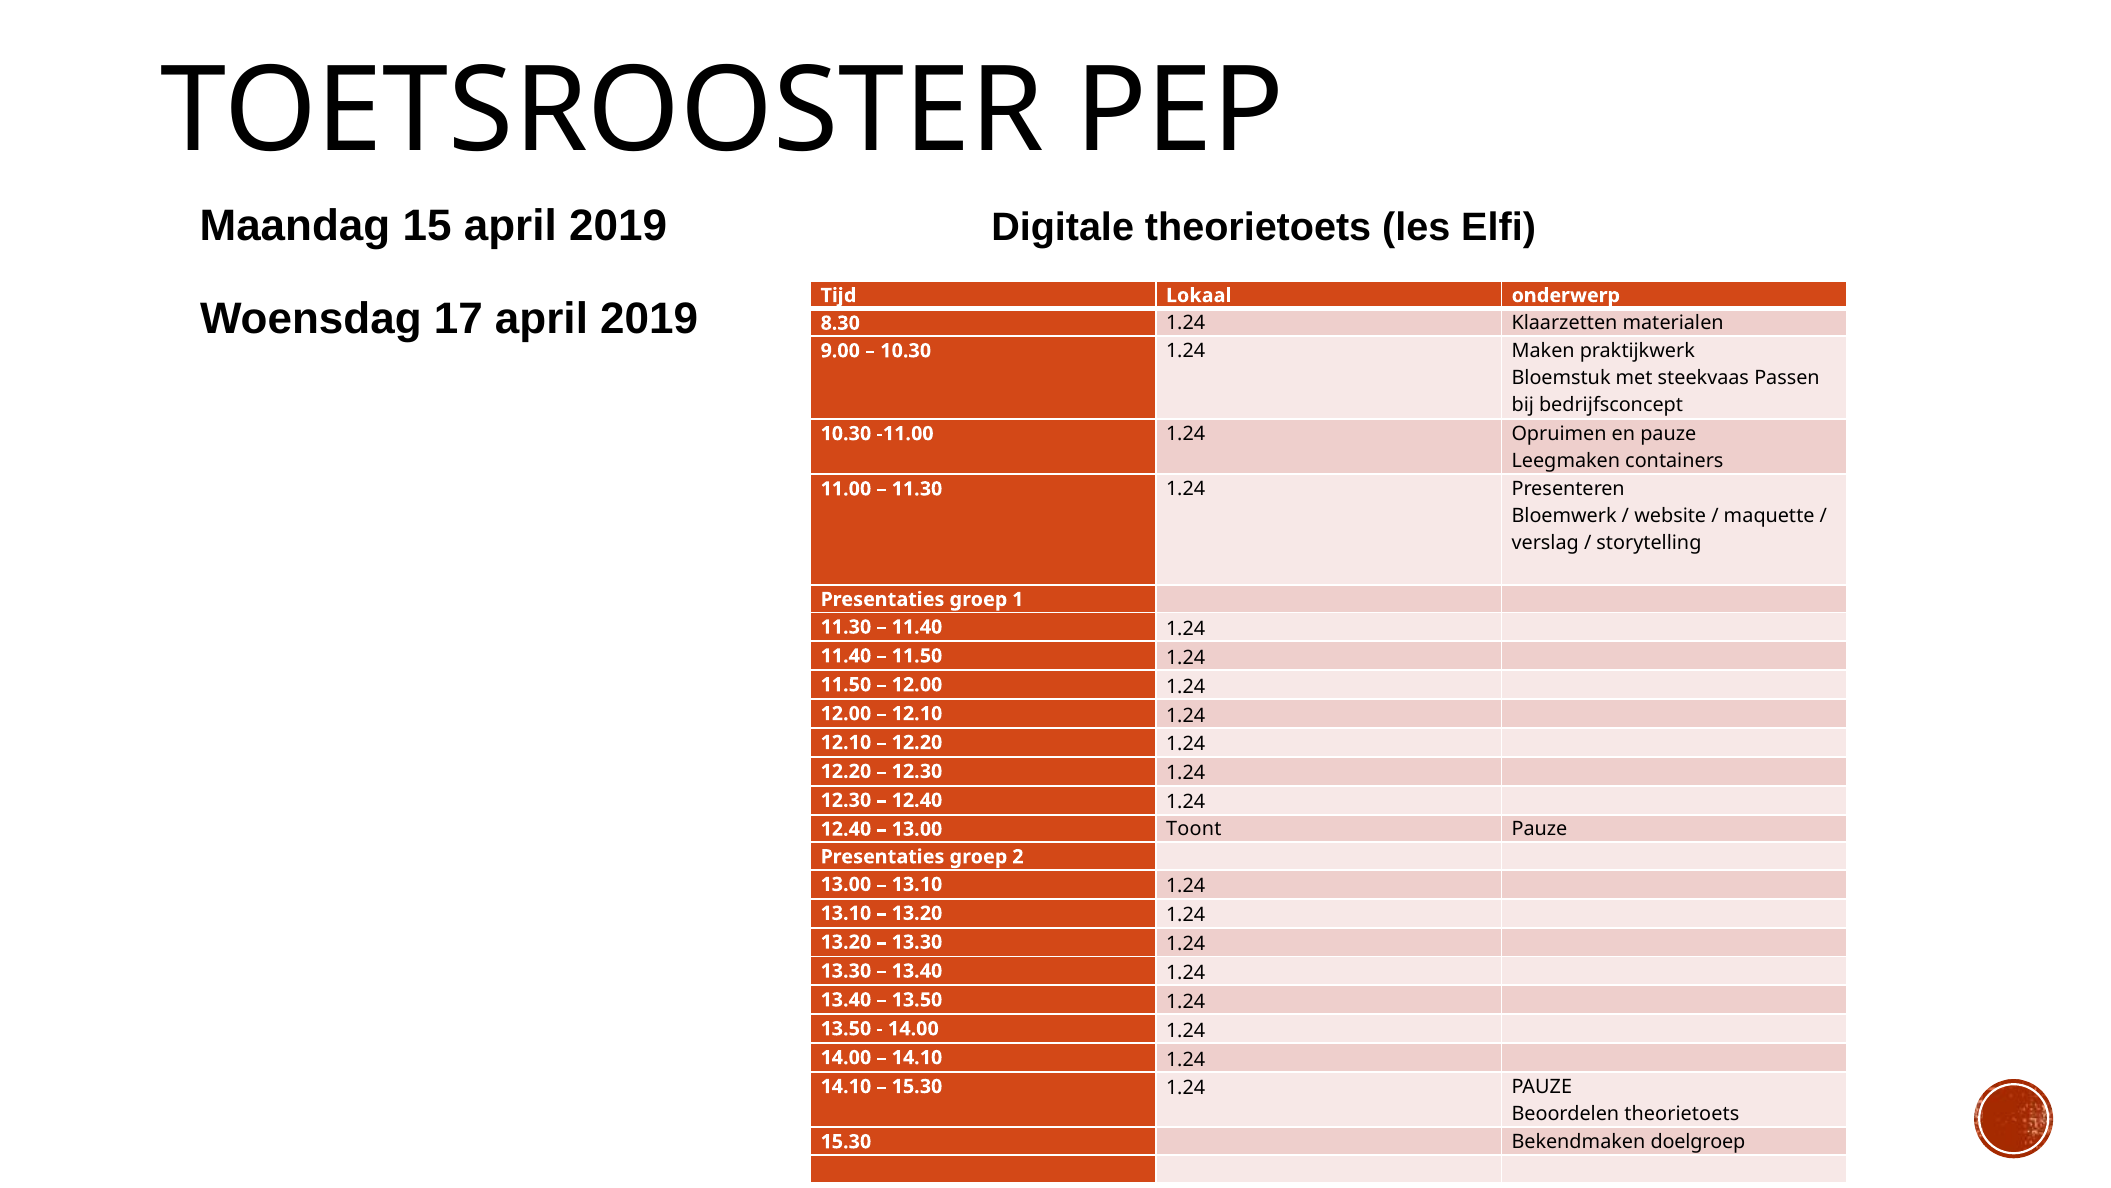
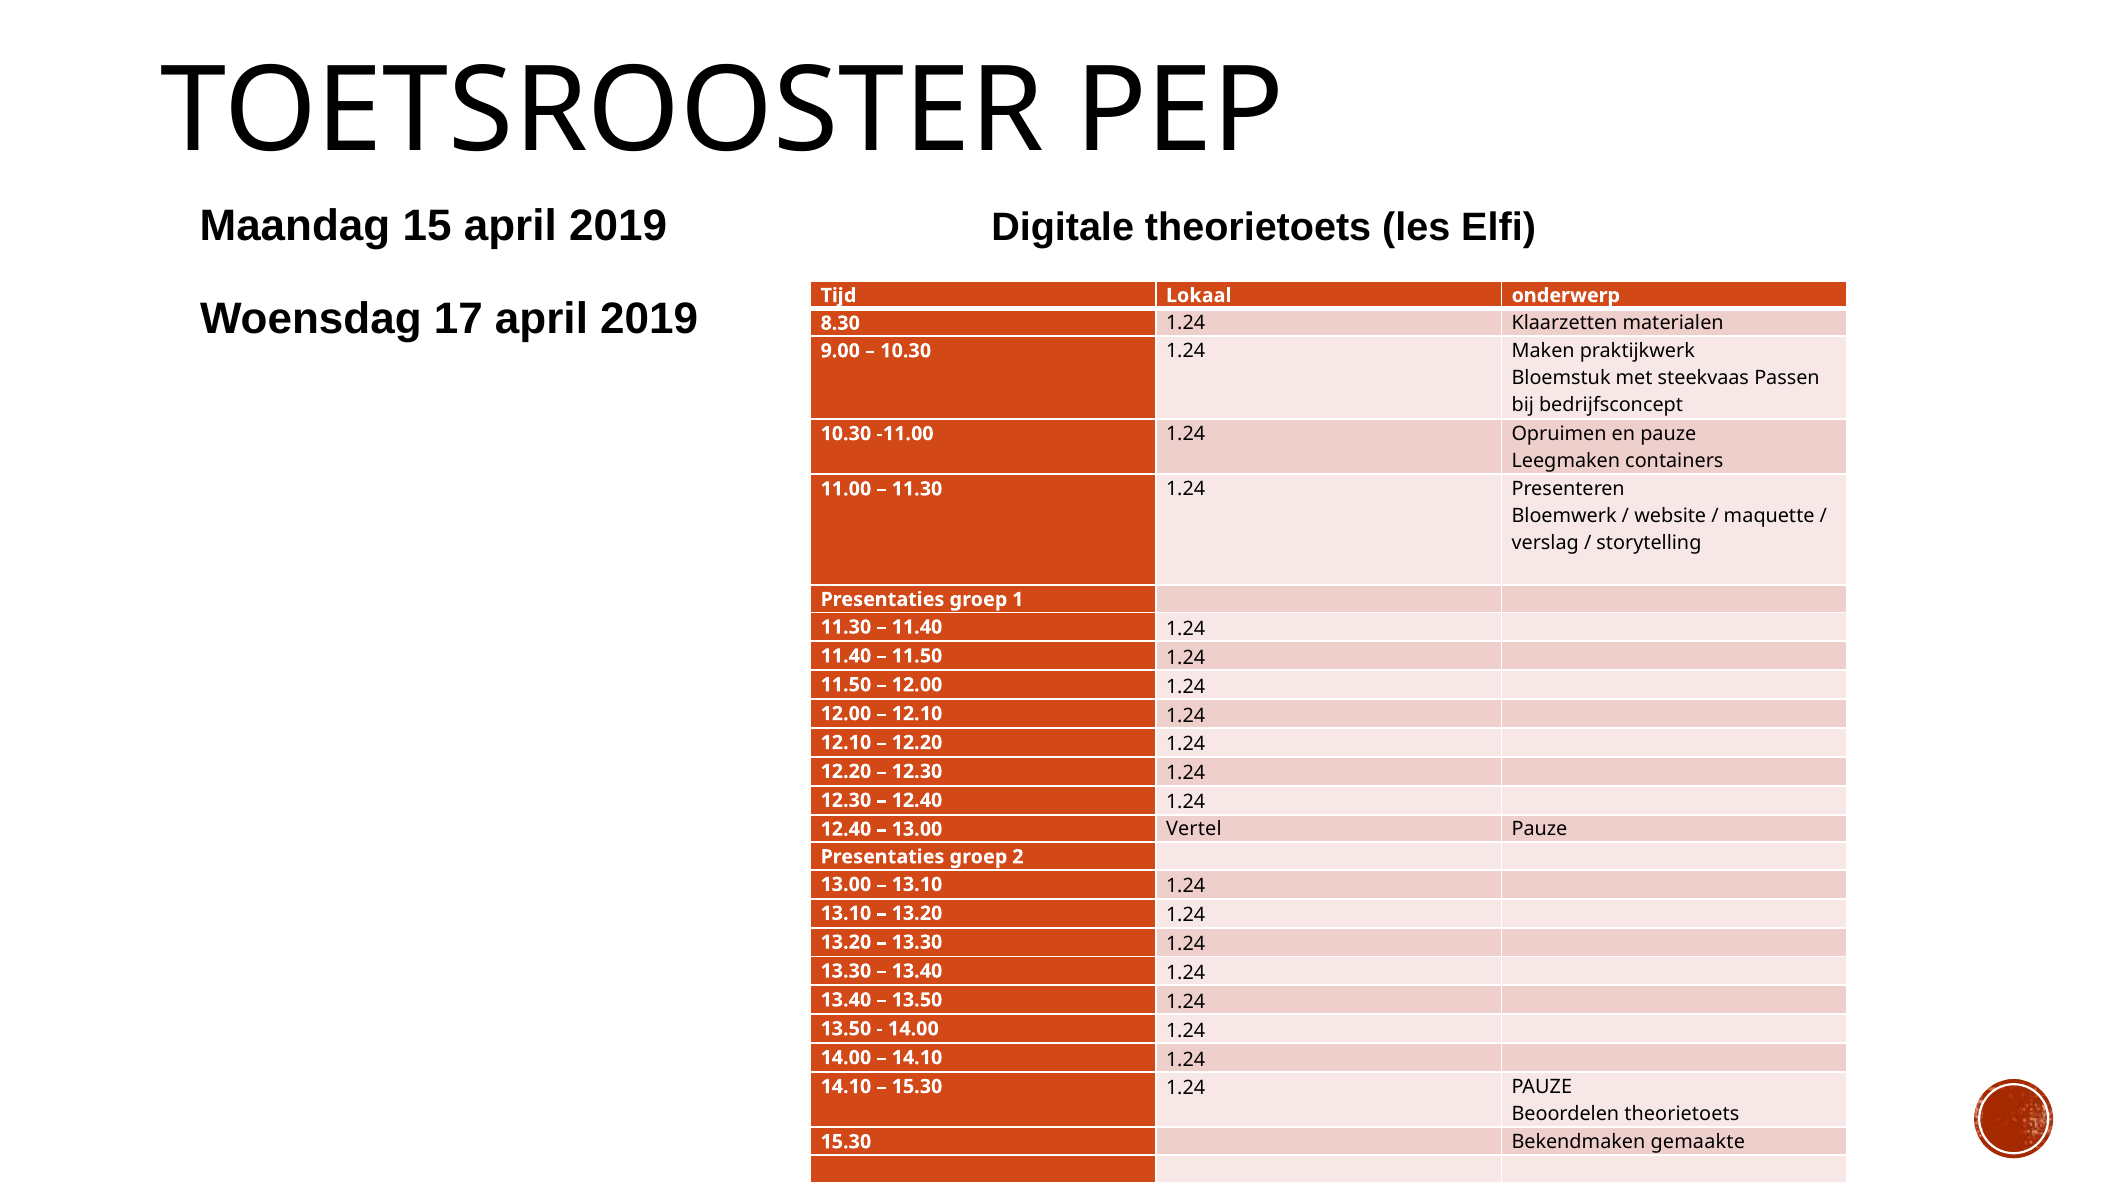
Toont: Toont -> Vertel
doelgroep: doelgroep -> gemaakte
